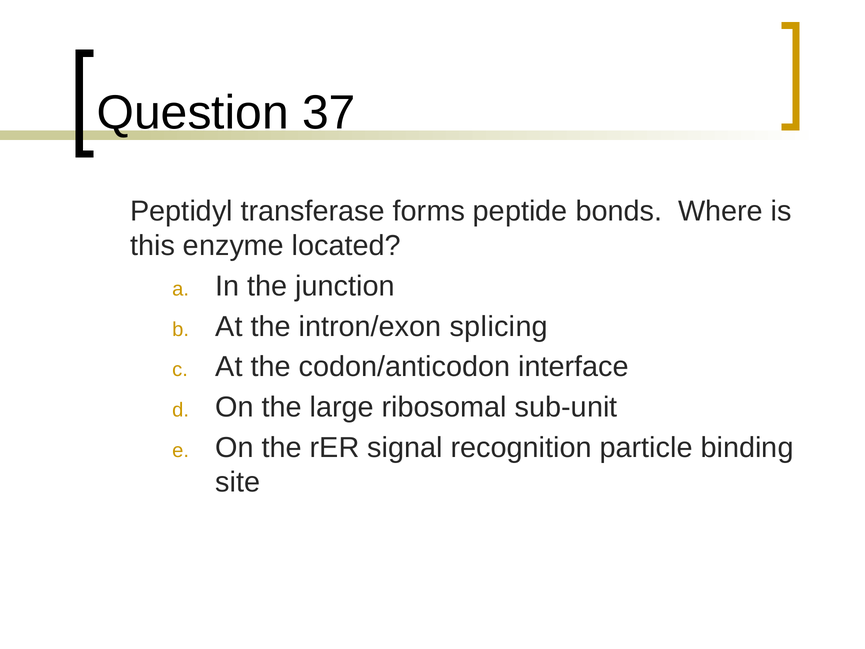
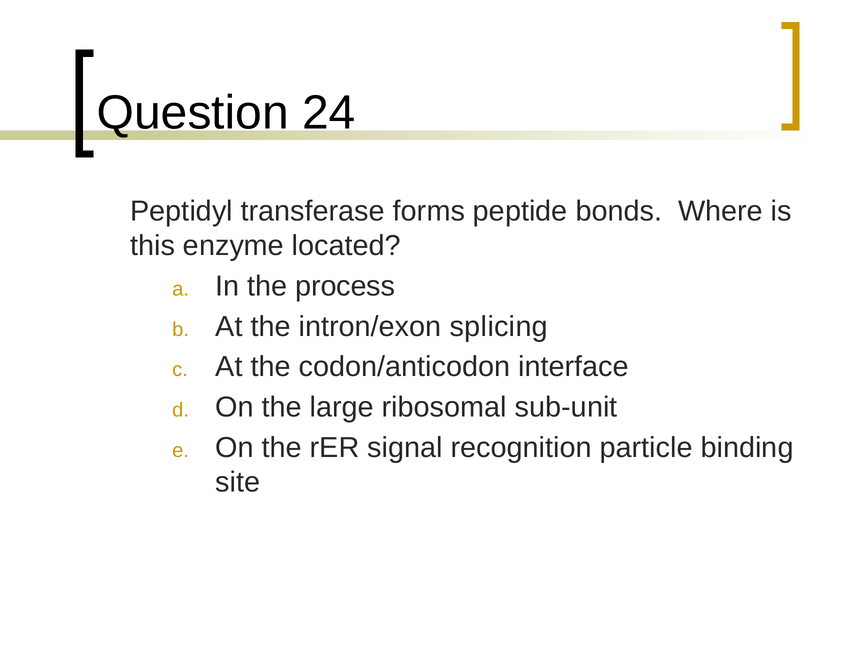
37: 37 -> 24
junction: junction -> process
